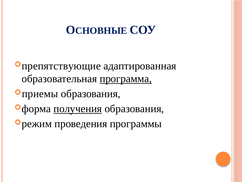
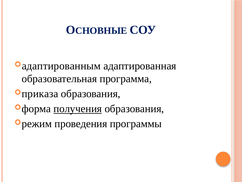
препятствующие: препятствующие -> адаптированным
программа underline: present -> none
приемы: приемы -> приказа
